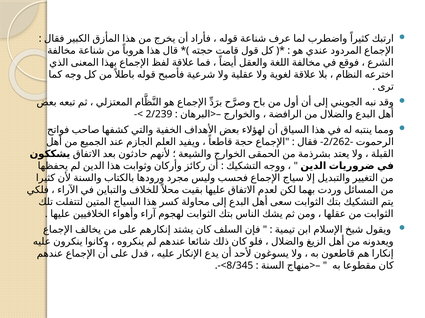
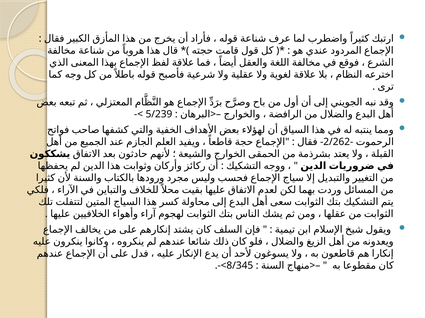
2/239: 2/239 -> 5/239
